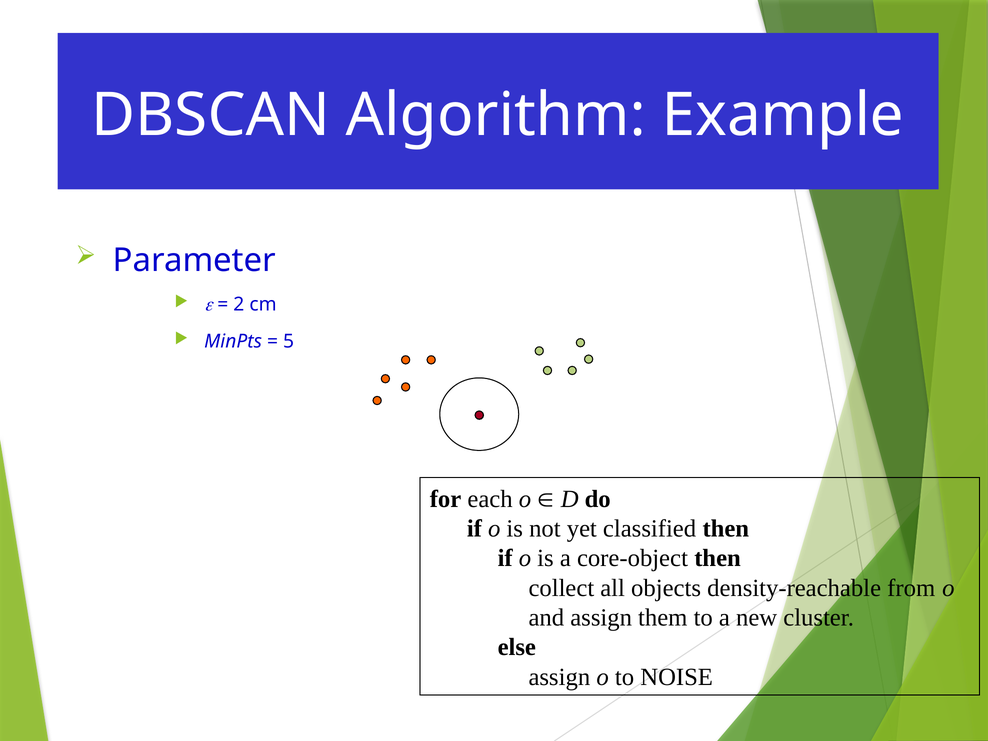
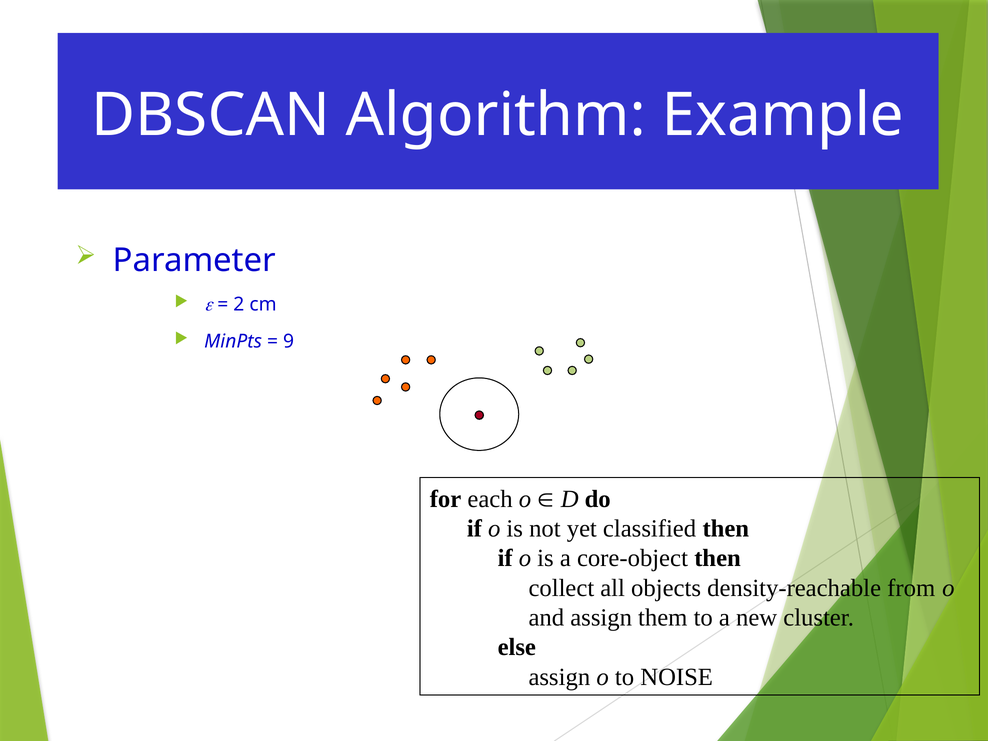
5: 5 -> 9
